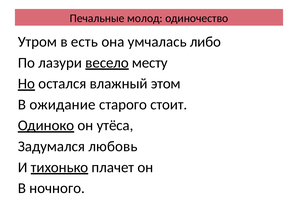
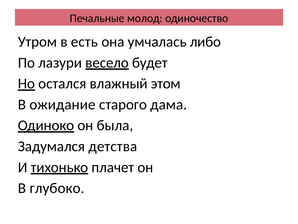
месту: месту -> будет
стоит: стоит -> дама
утёса: утёса -> была
любовь: любовь -> детства
ночного: ночного -> глубоко
